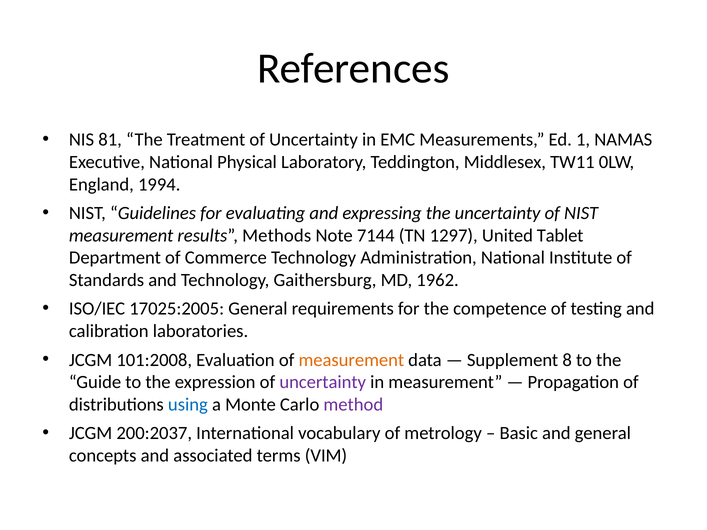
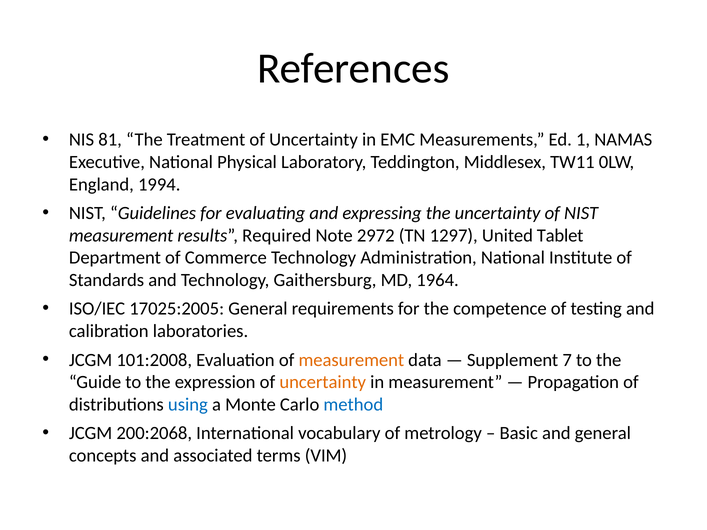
Methods: Methods -> Required
7144: 7144 -> 2972
1962: 1962 -> 1964
8: 8 -> 7
uncertainty at (323, 382) colour: purple -> orange
method colour: purple -> blue
200:2037: 200:2037 -> 200:2068
